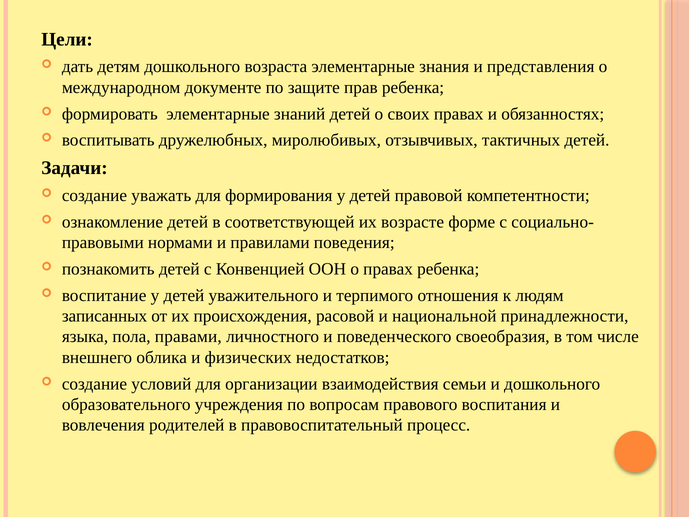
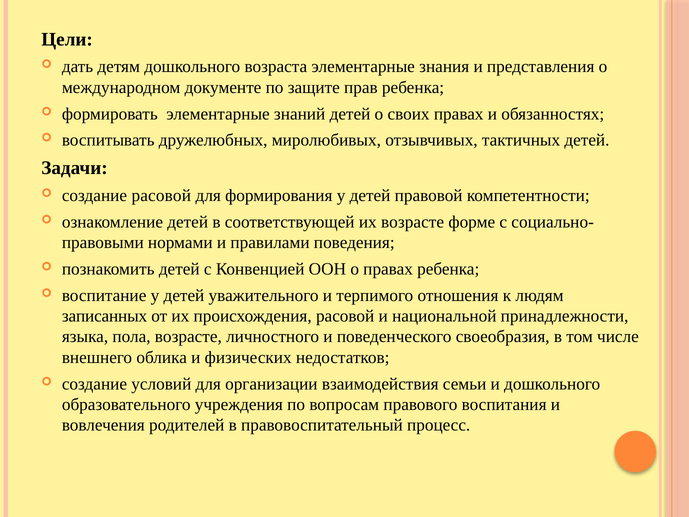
создание уважать: уважать -> расовой
пола правами: правами -> возрасте
